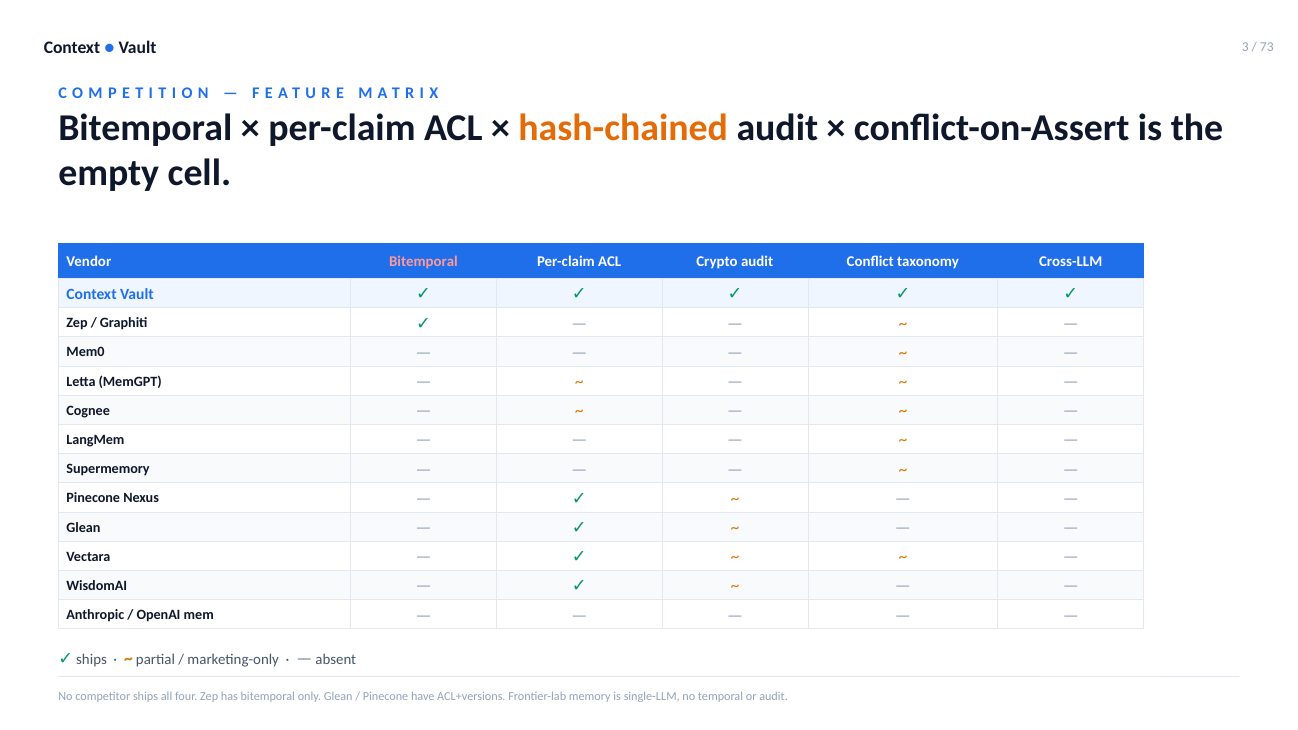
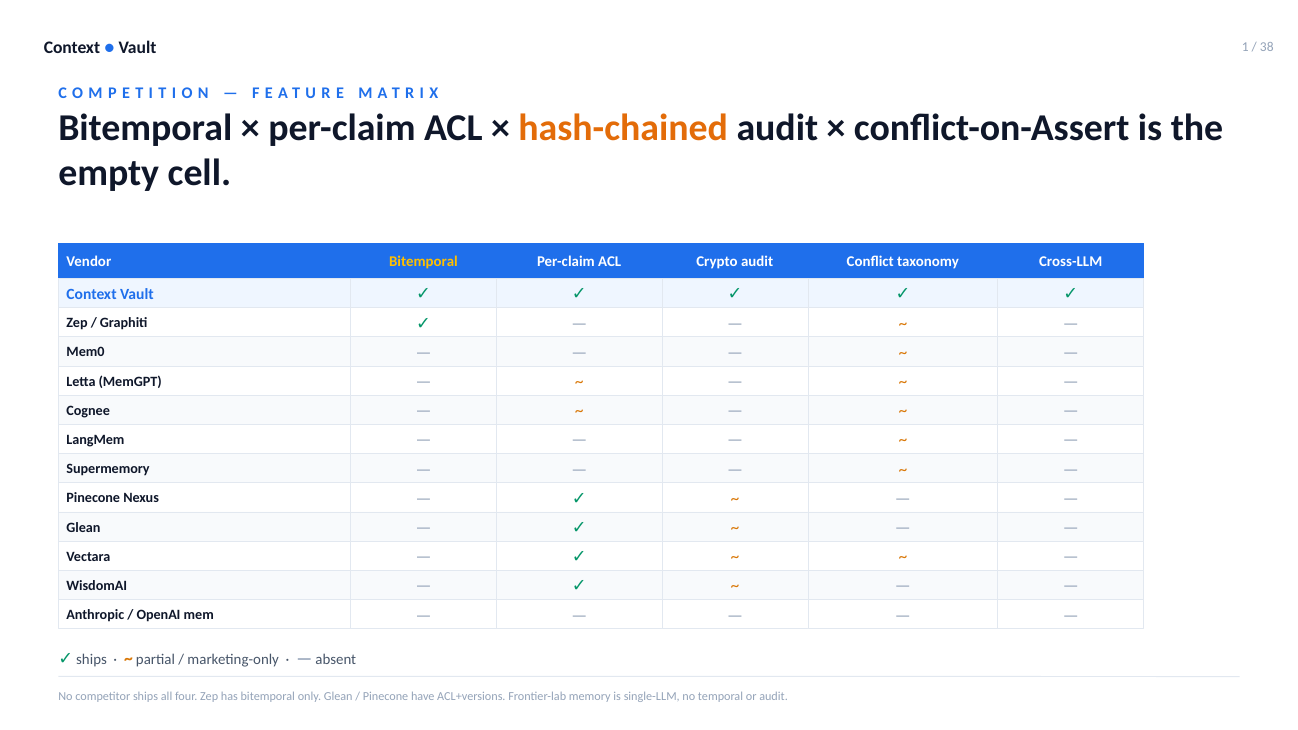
3: 3 -> 1
73: 73 -> 38
Bitemporal at (423, 262) colour: pink -> yellow
